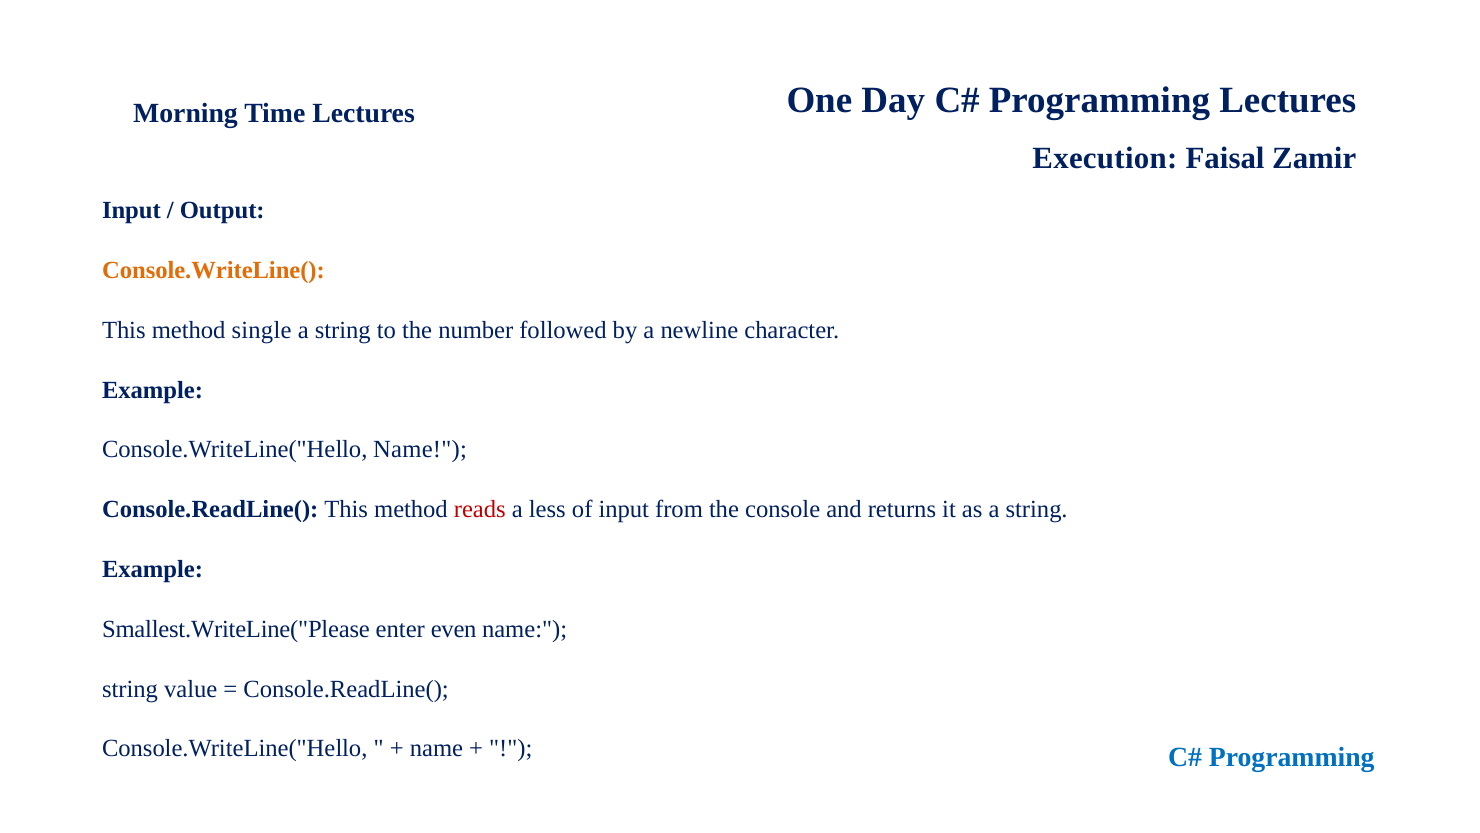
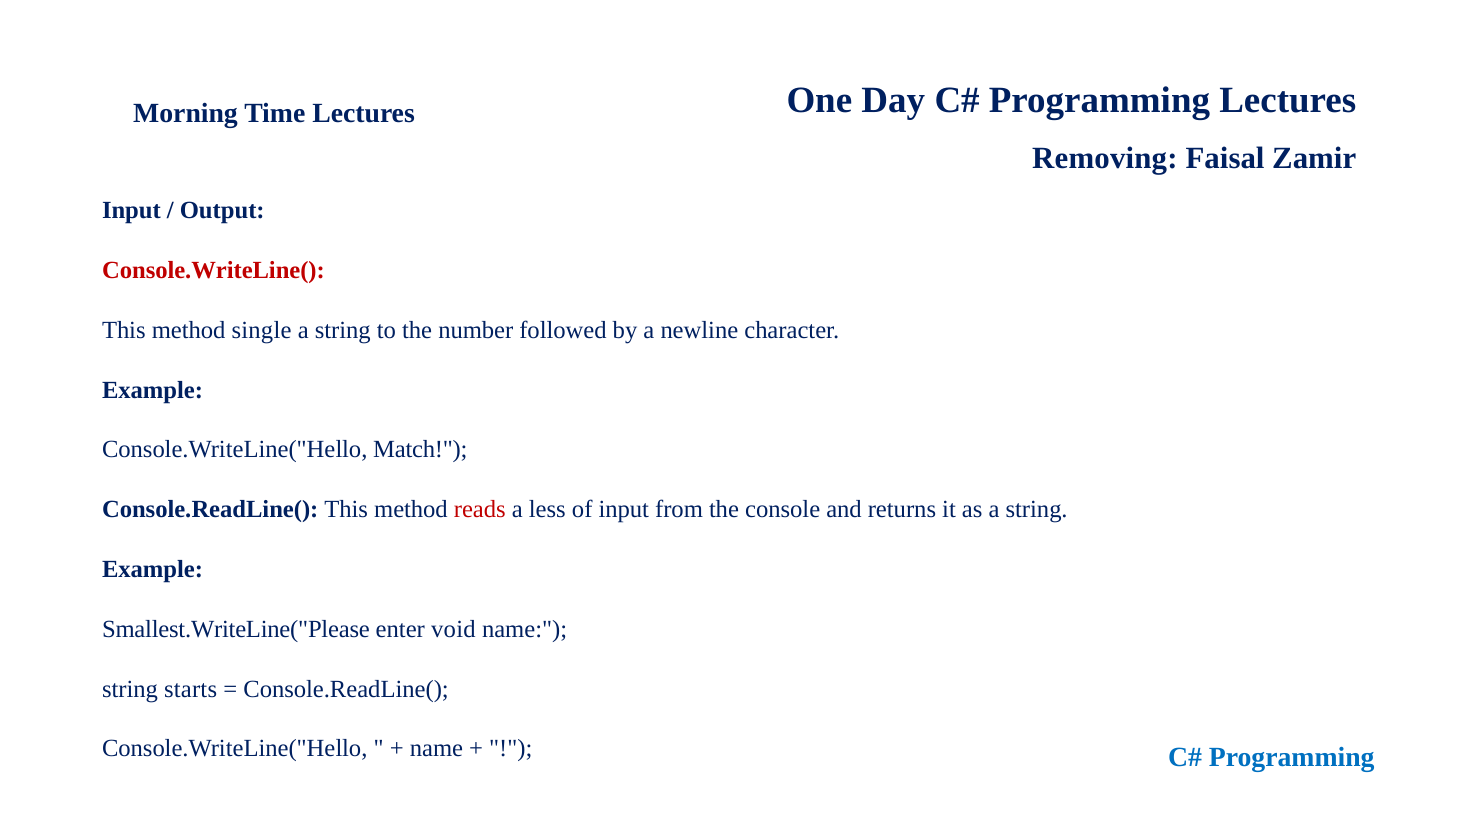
Execution: Execution -> Removing
Console.WriteLine( colour: orange -> red
Console.WriteLine("Hello Name: Name -> Match
even: even -> void
value: value -> starts
